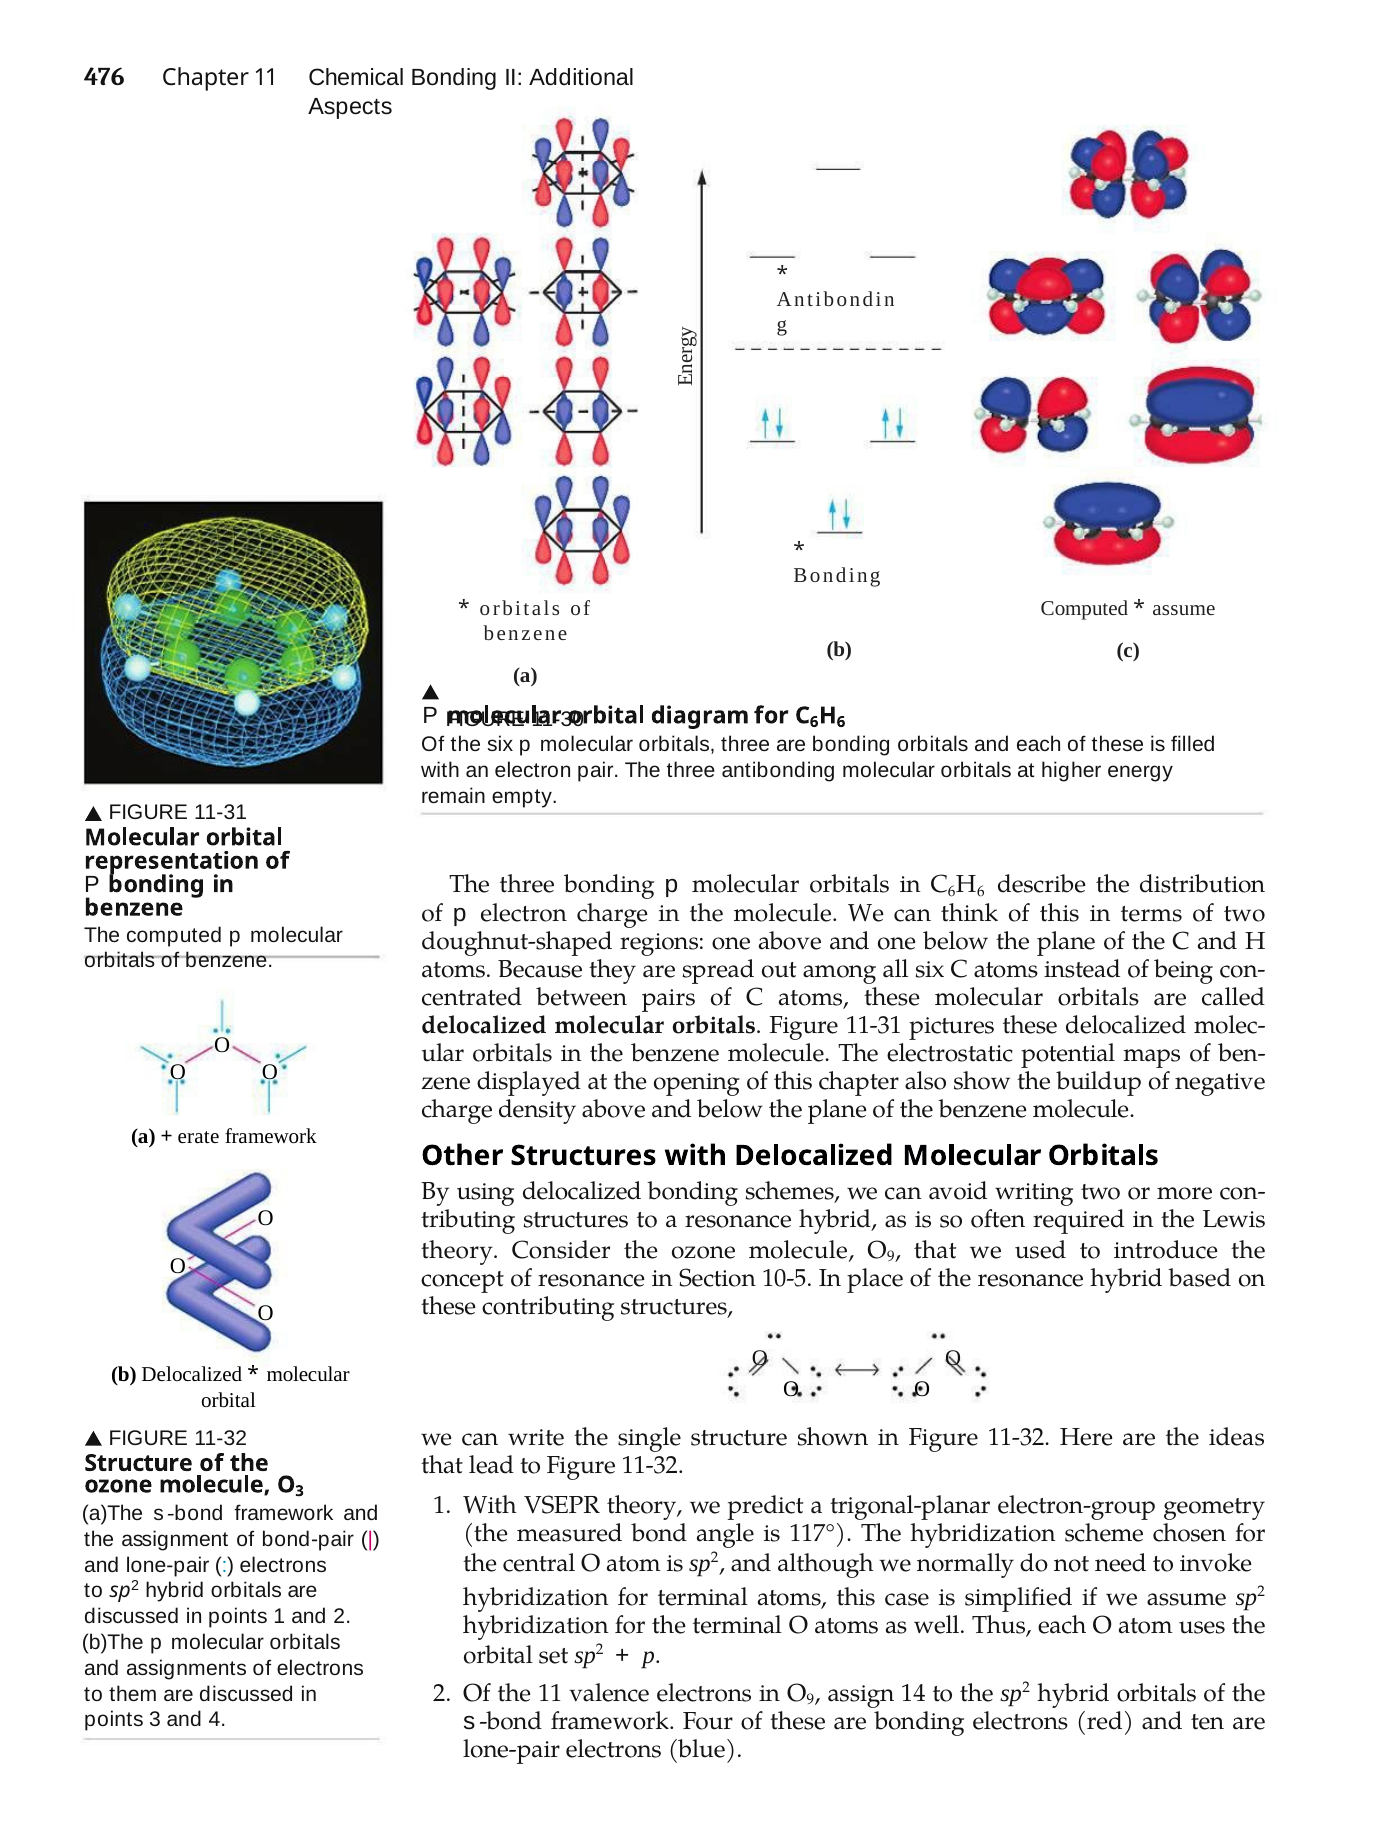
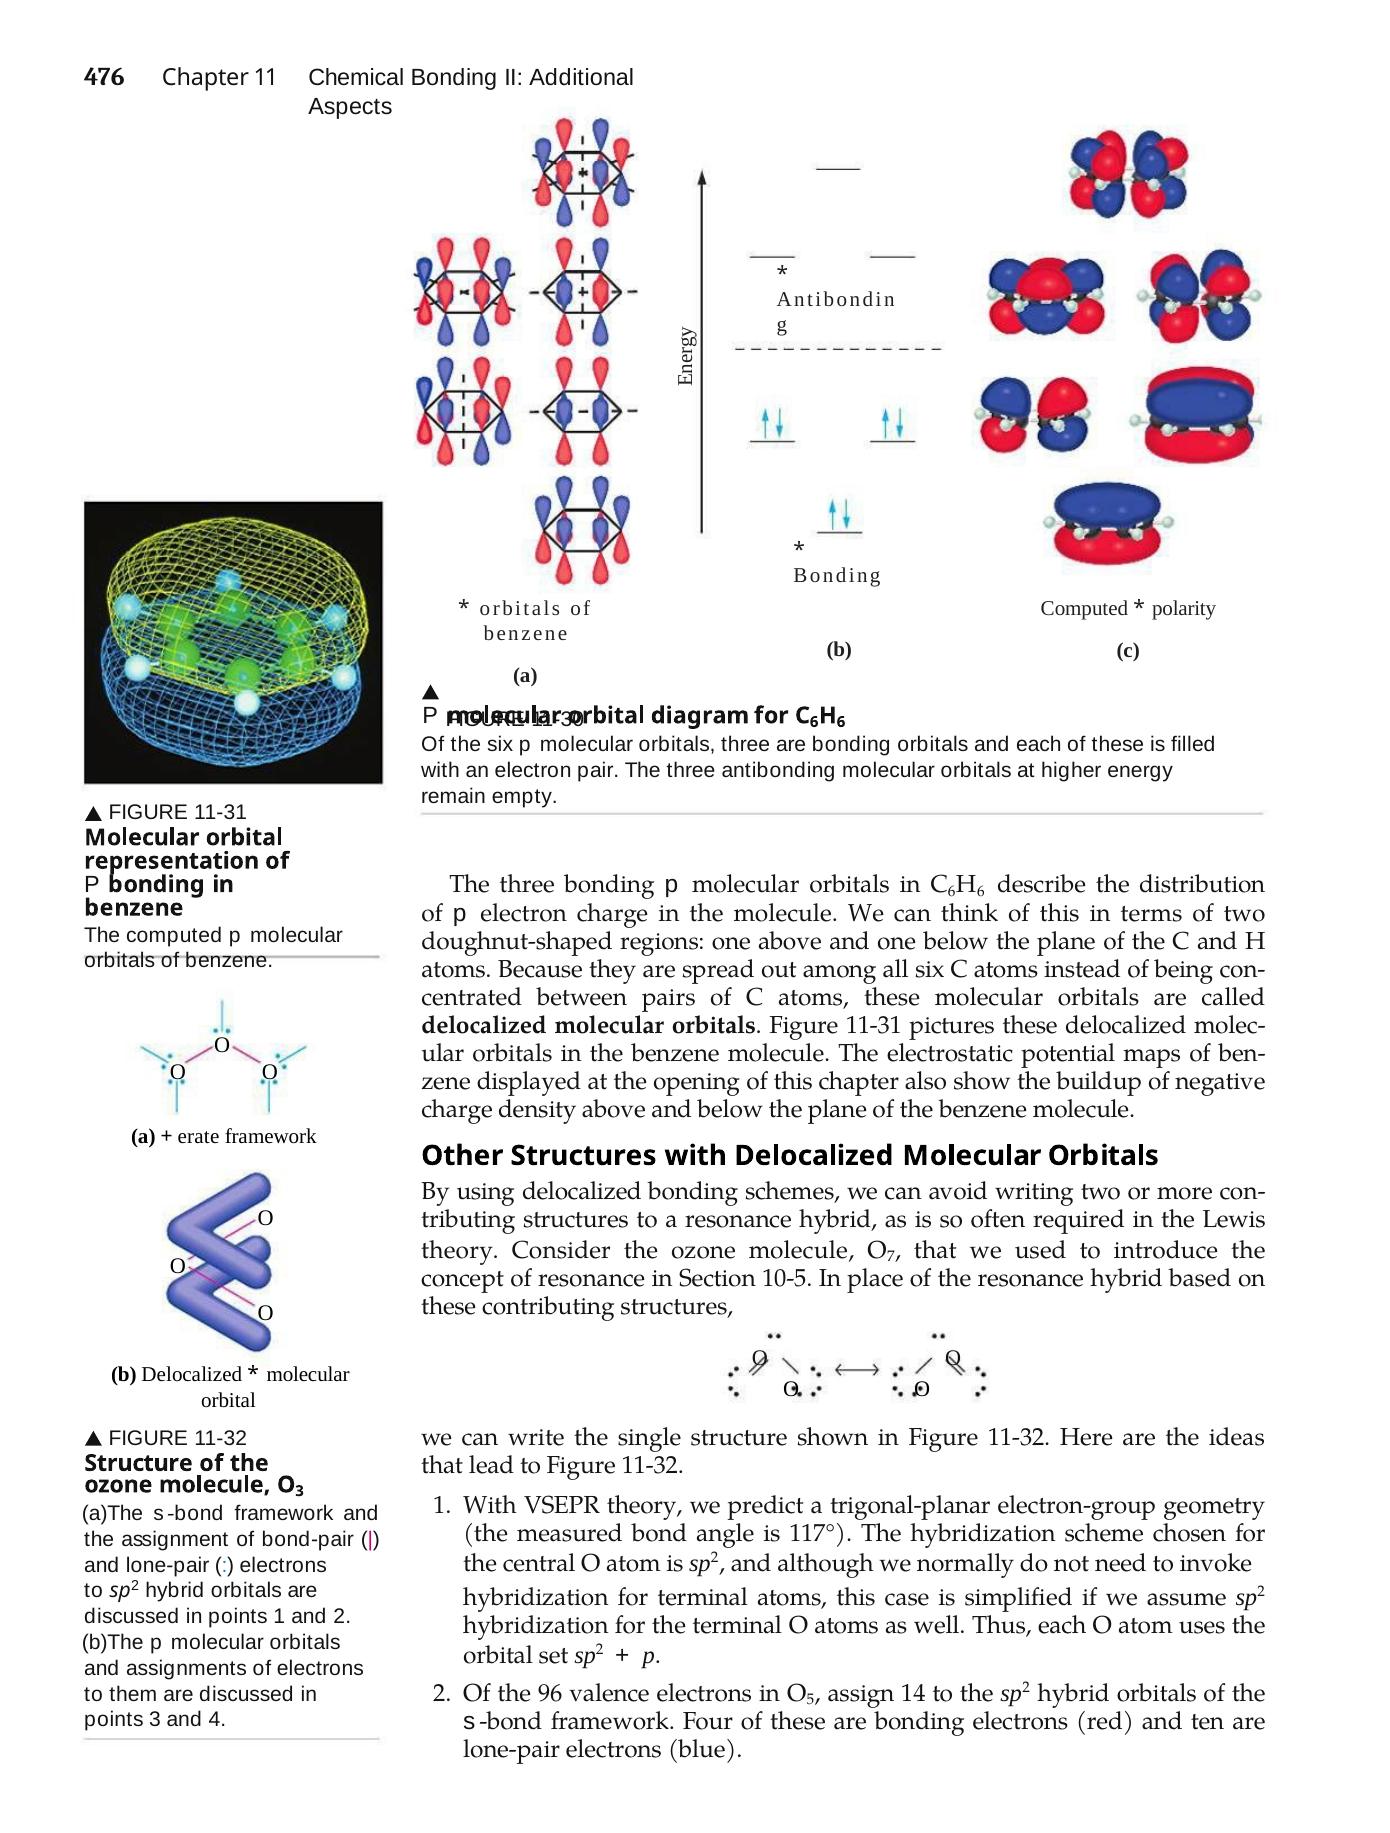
assume at (1184, 608): assume -> polarity
molecule O 9: 9 -> 7
the 11: 11 -> 96
in O 9: 9 -> 5
